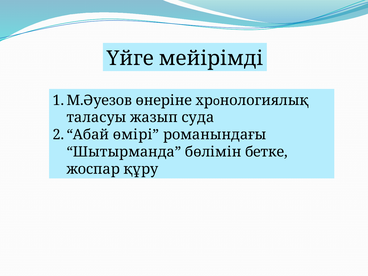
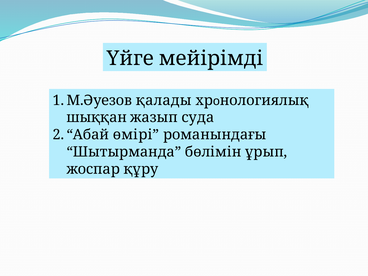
өнеріне: өнеріне -> қалады
таласуы: таласуы -> шыққан
бетке: бетке -> ұрып
